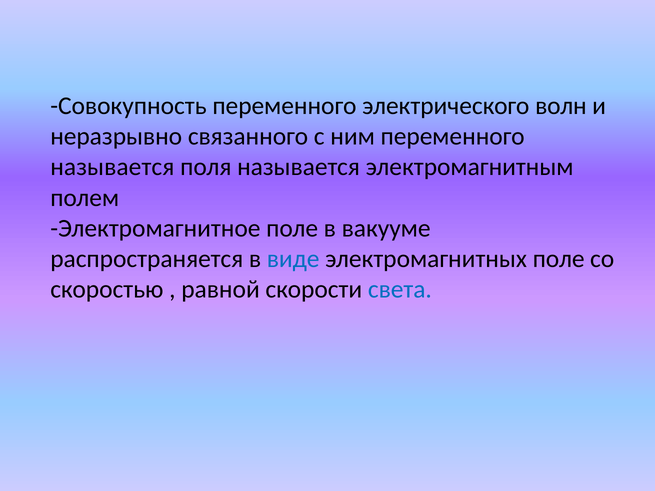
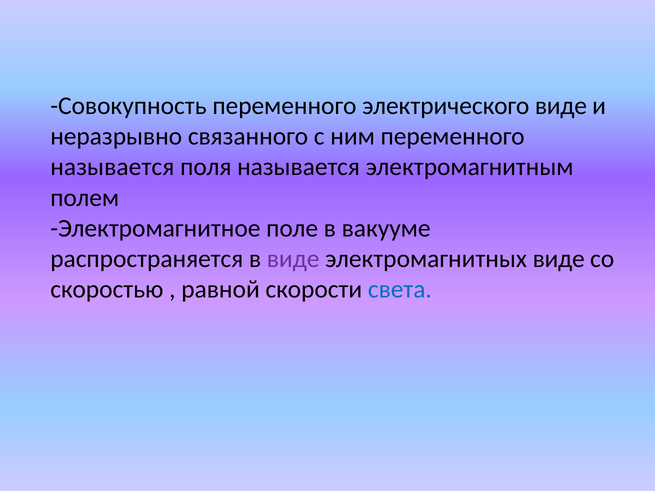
электрического волн: волн -> виде
виде at (293, 259) colour: blue -> purple
электромагнитных поле: поле -> виде
